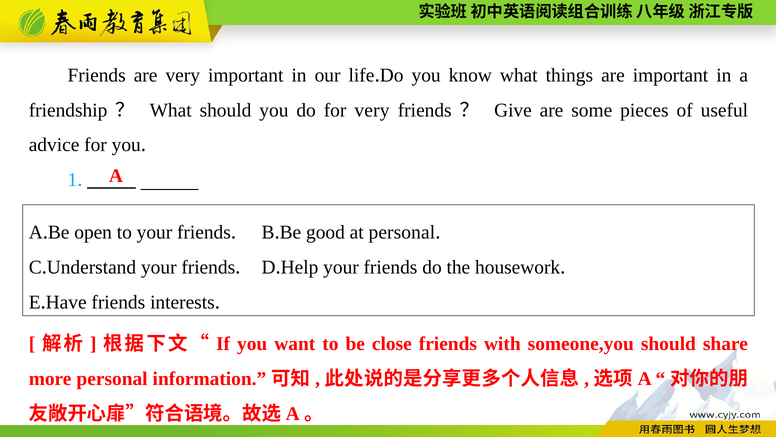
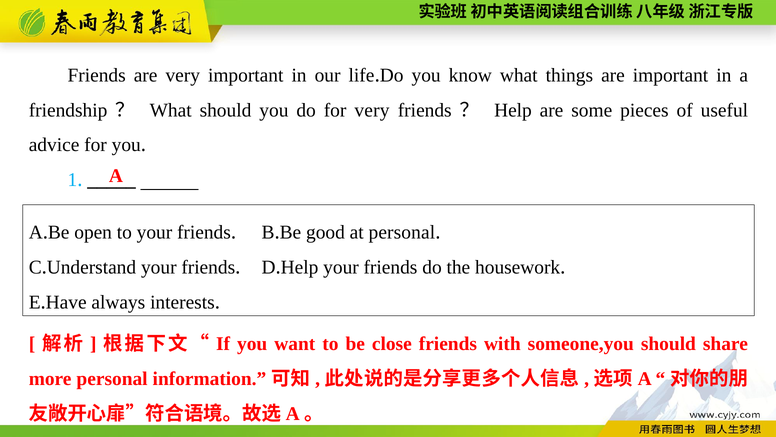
Give at (513, 110): Give -> Help
friends at (118, 302): friends -> always
